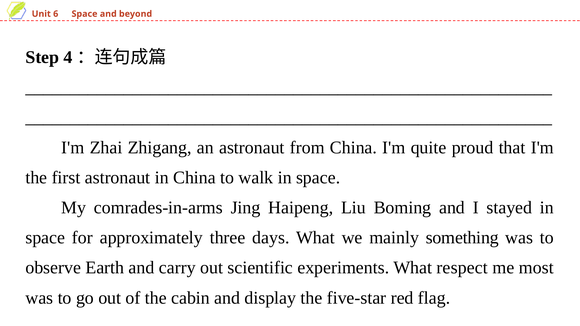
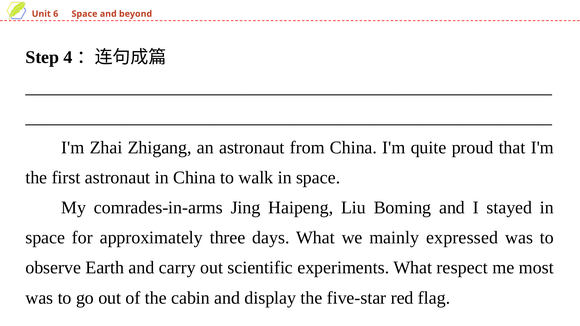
something: something -> expressed
